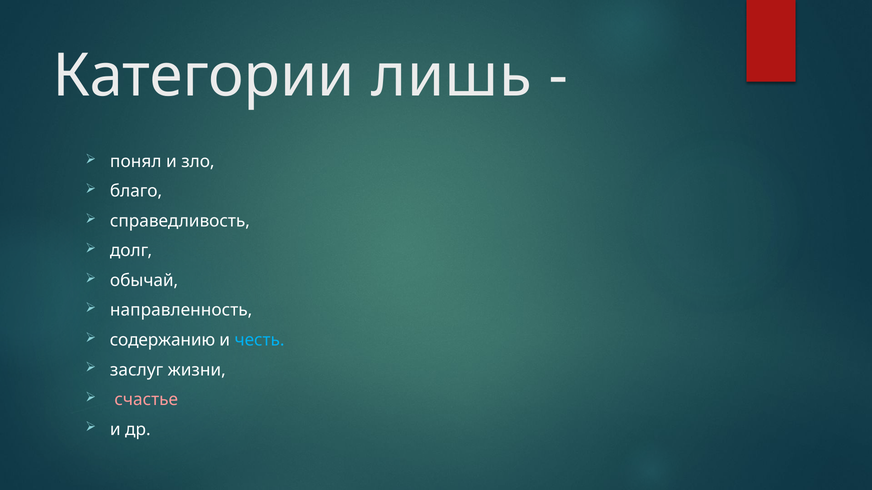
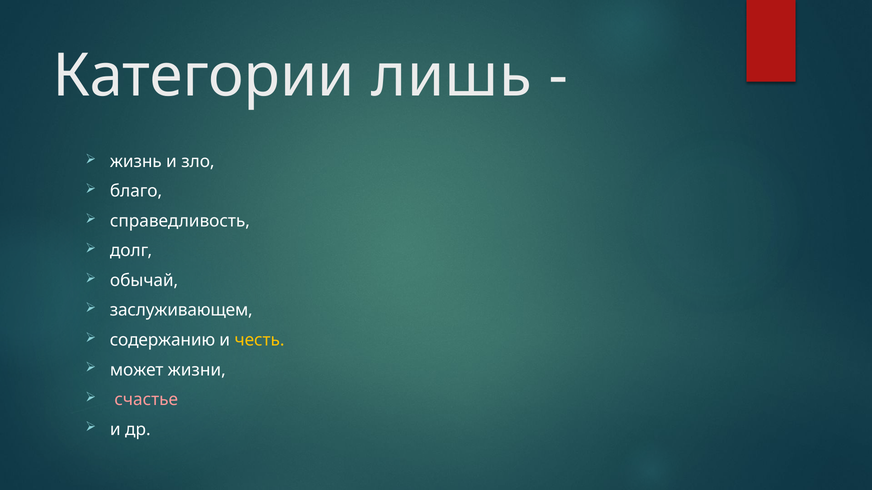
понял: понял -> жизнь
направленность: направленность -> заслуживающем
честь colour: light blue -> yellow
заслуг: заслуг -> может
